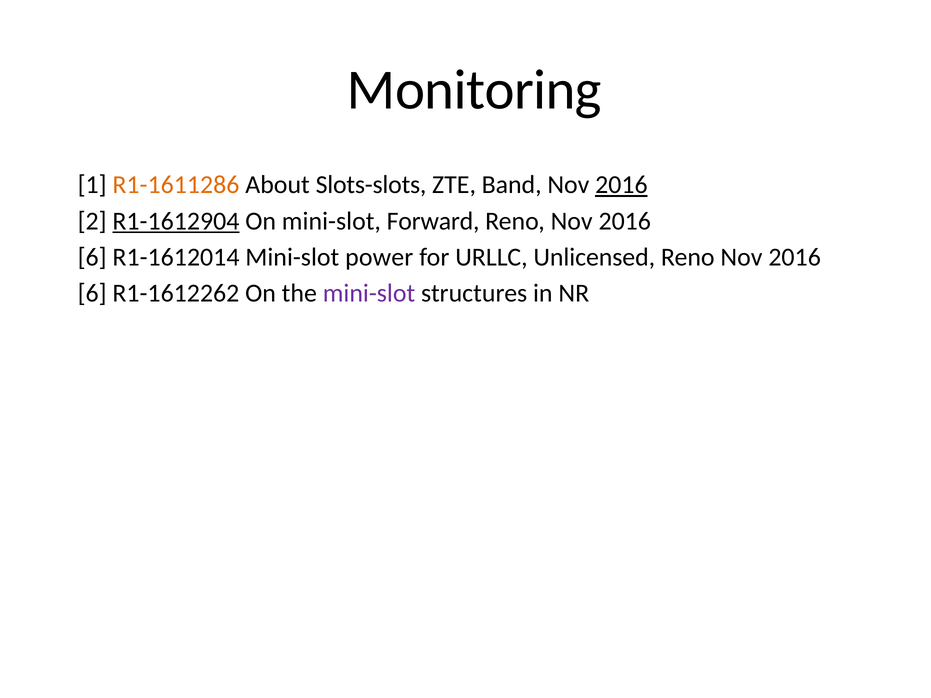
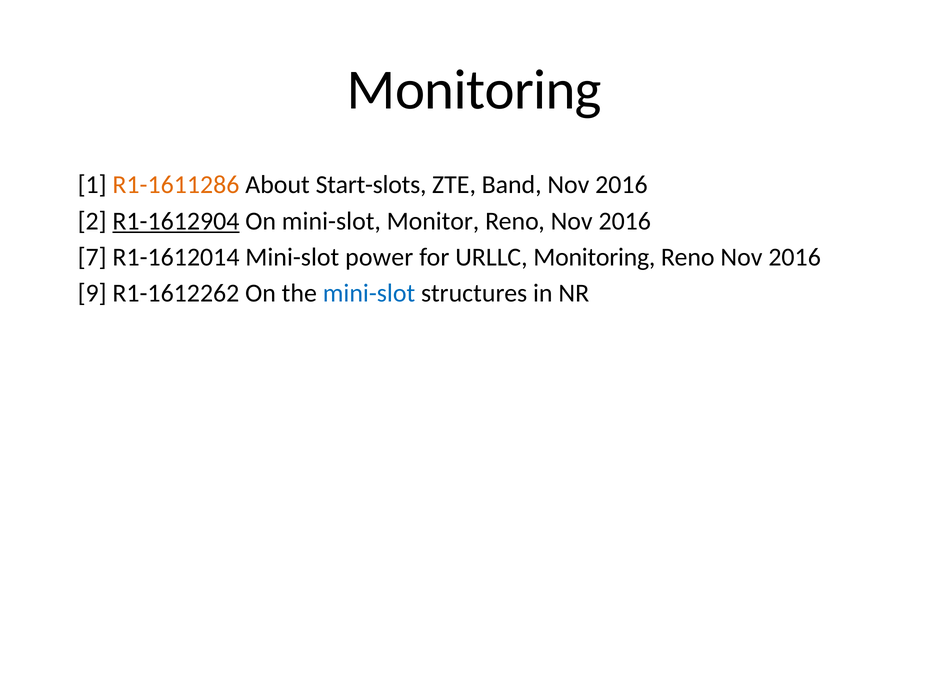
Slots-slots: Slots-slots -> Start-slots
2016 at (621, 185) underline: present -> none
Forward: Forward -> Monitor
6 at (92, 257): 6 -> 7
URLLC Unlicensed: Unlicensed -> Monitoring
6 at (92, 294): 6 -> 9
mini-slot at (369, 294) colour: purple -> blue
